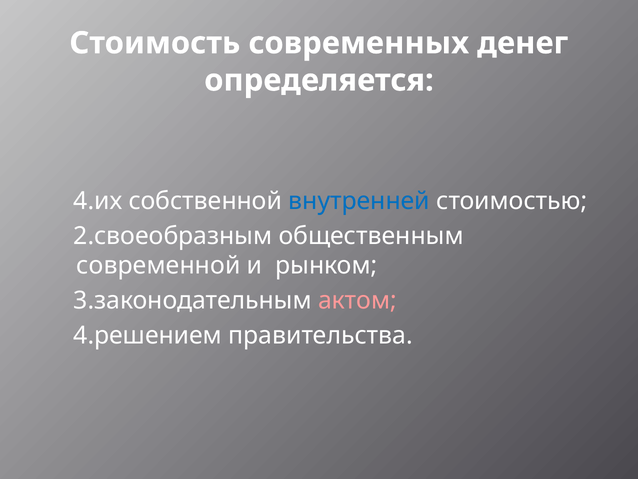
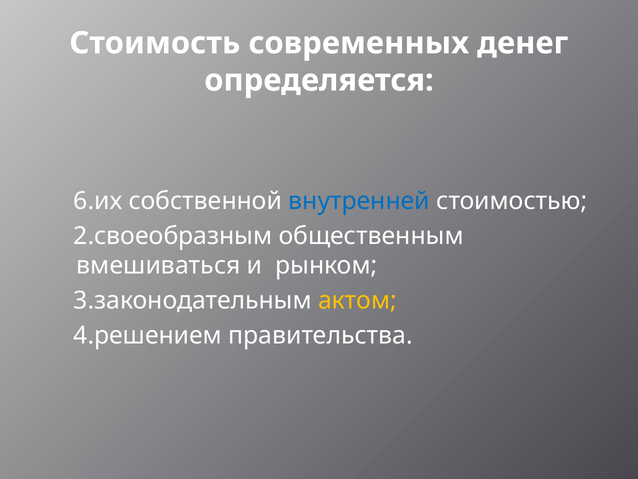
4.их: 4.их -> 6.их
современной: современной -> вмешиваться
актом colour: pink -> yellow
